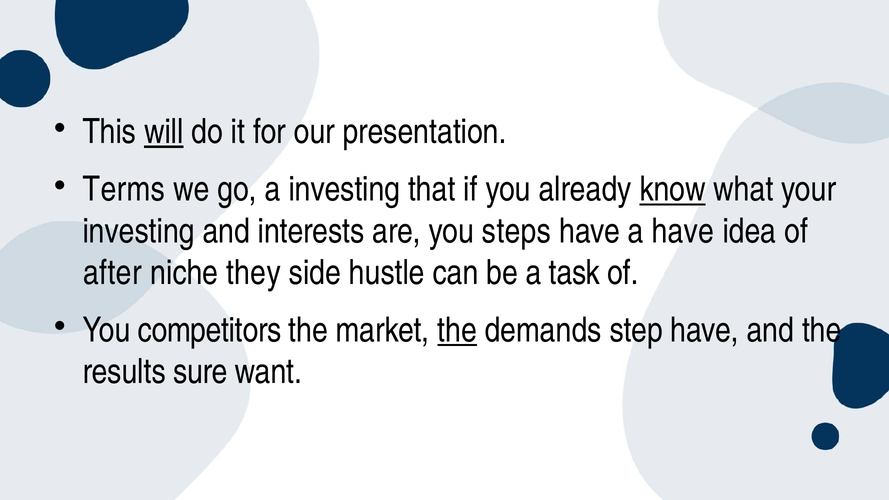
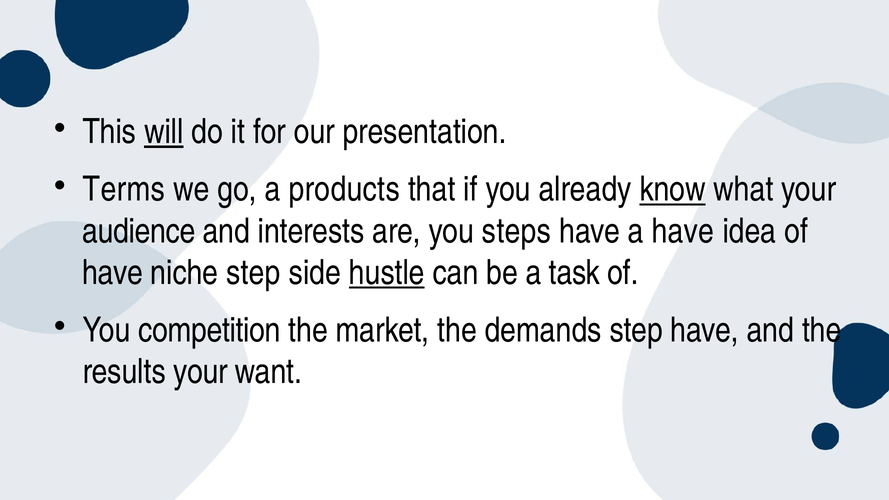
a investing: investing -> products
investing at (139, 231): investing -> audience
after at (112, 273): after -> have
niche they: they -> step
hustle underline: none -> present
competitors: competitors -> competition
the at (457, 330) underline: present -> none
results sure: sure -> your
